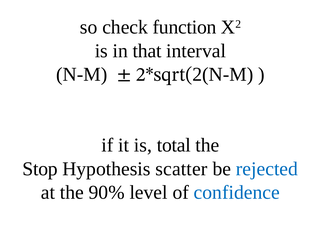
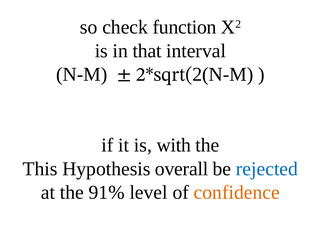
total: total -> with
Stop: Stop -> This
scatter: scatter -> overall
90%: 90% -> 91%
confidence colour: blue -> orange
